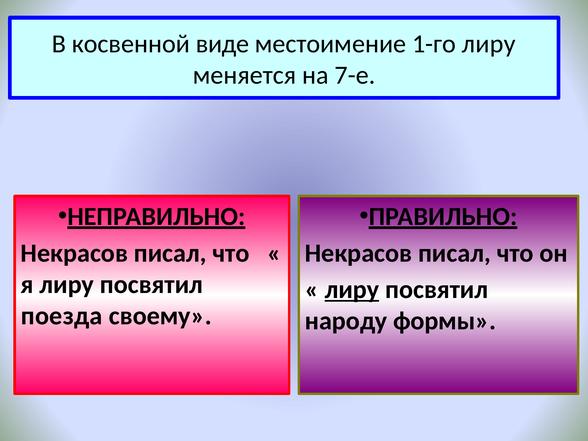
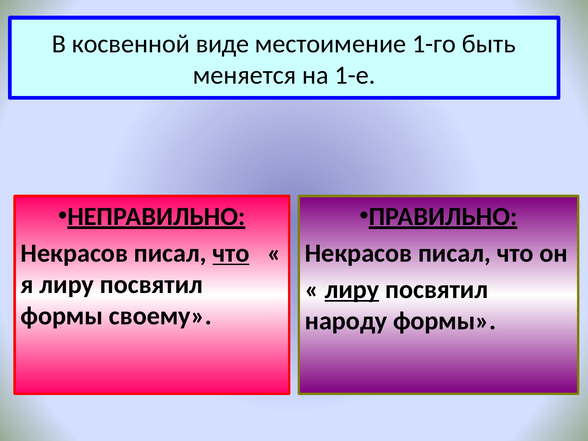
1-го лиру: лиру -> быть
7-е: 7-е -> 1-е
что at (231, 253) underline: none -> present
поезда at (62, 316): поезда -> формы
